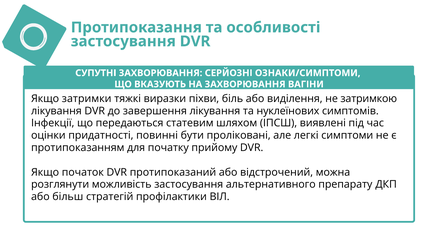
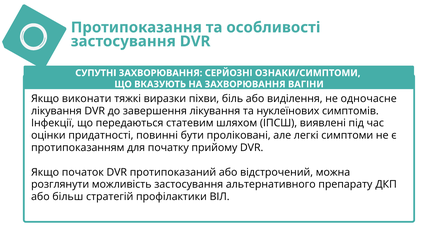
затримки: затримки -> виконати
затримкою: затримкою -> одночасне
